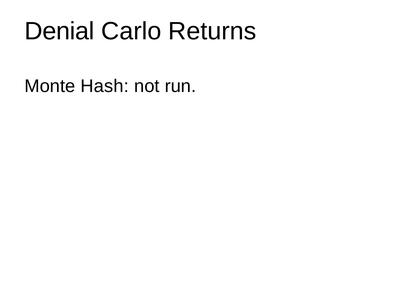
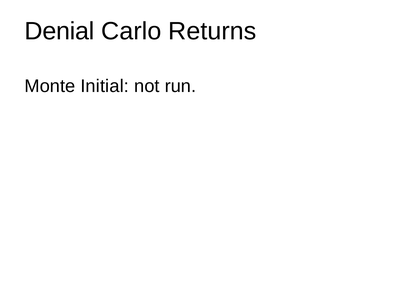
Hash: Hash -> Initial
